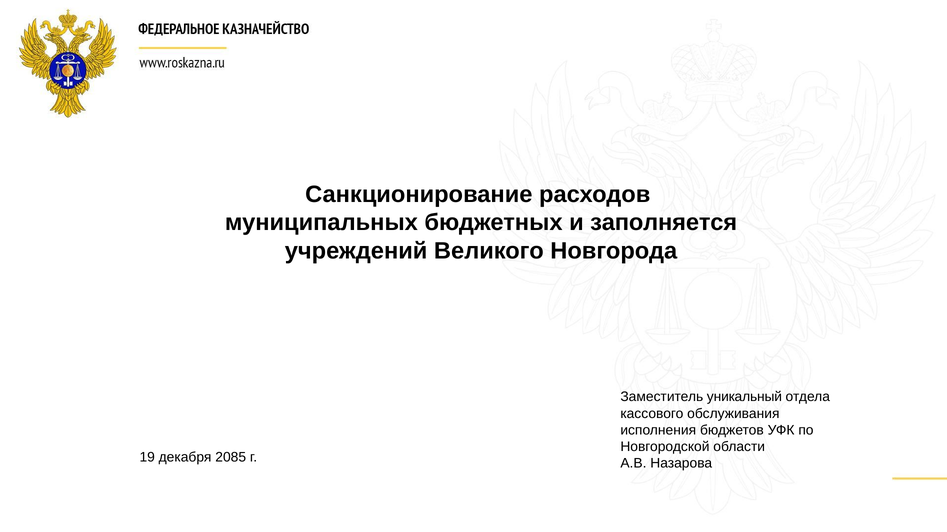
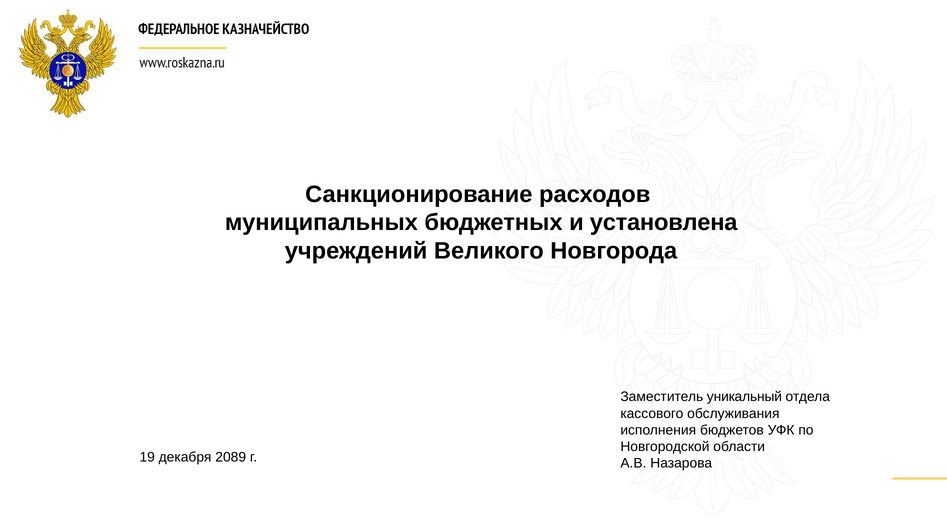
заполняется: заполняется -> установлена
2085: 2085 -> 2089
